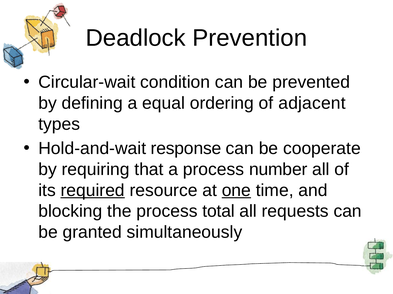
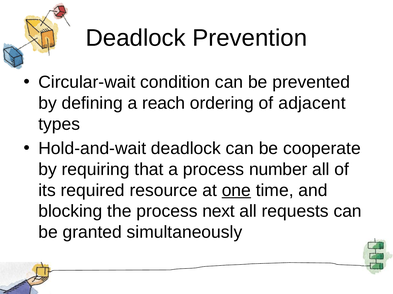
equal: equal -> reach
Hold-and-wait response: response -> deadlock
required underline: present -> none
total: total -> next
